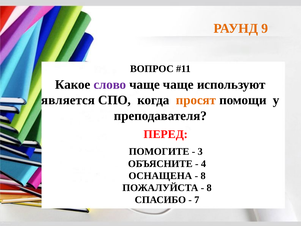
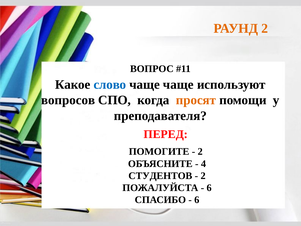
РАУНД 9: 9 -> 2
слово colour: purple -> blue
является: является -> вопросов
3 at (200, 152): 3 -> 2
ОСНАЩЕНА: ОСНАЩЕНА -> СТУДЕНТОВ
8 at (203, 176): 8 -> 2
8 at (209, 188): 8 -> 6
7 at (197, 200): 7 -> 6
